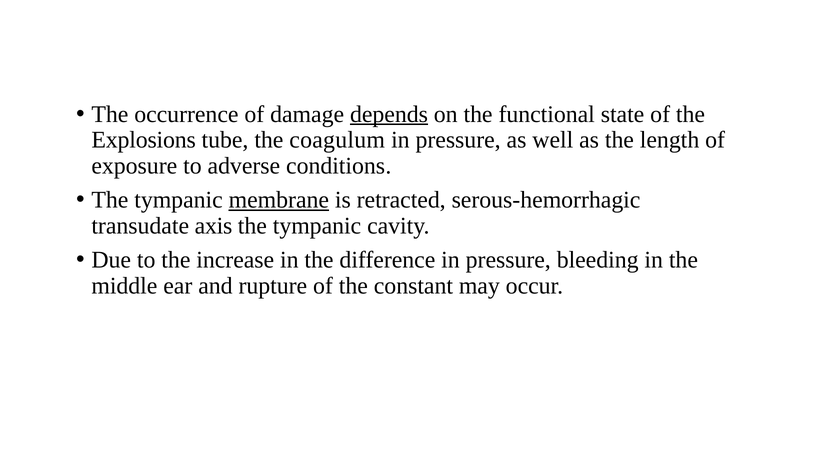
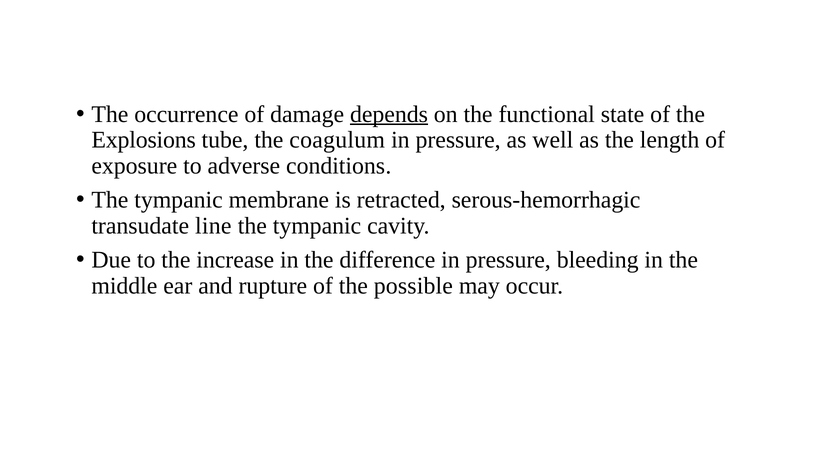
membrane underline: present -> none
axis: axis -> line
constant: constant -> possible
